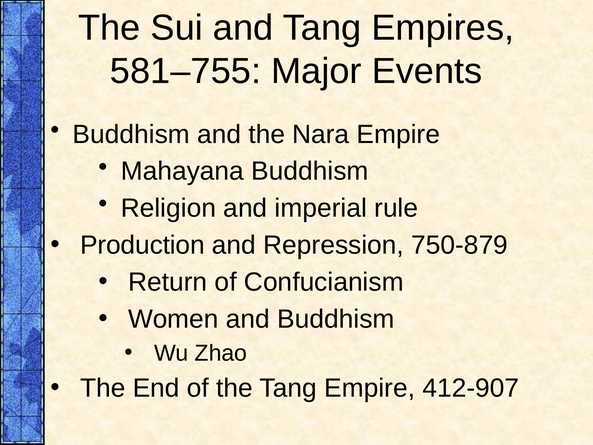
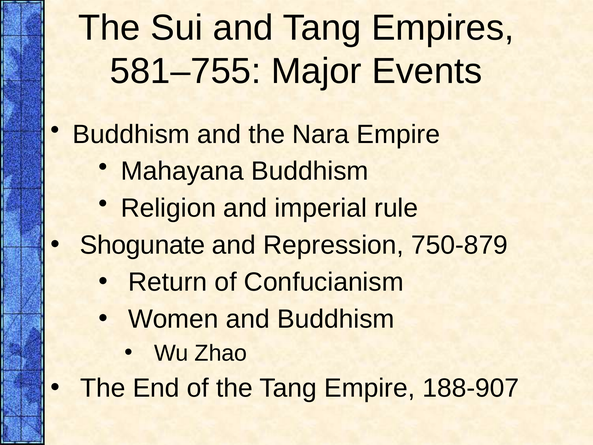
Production: Production -> Shogunate
412-907: 412-907 -> 188-907
